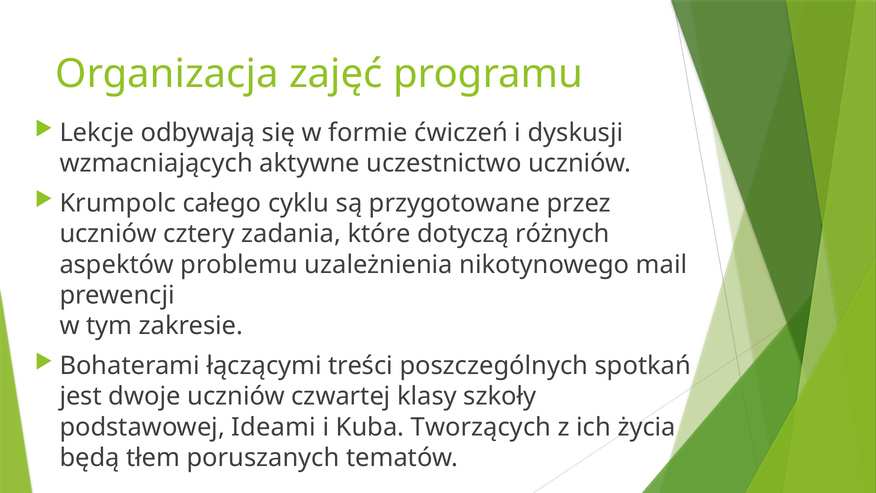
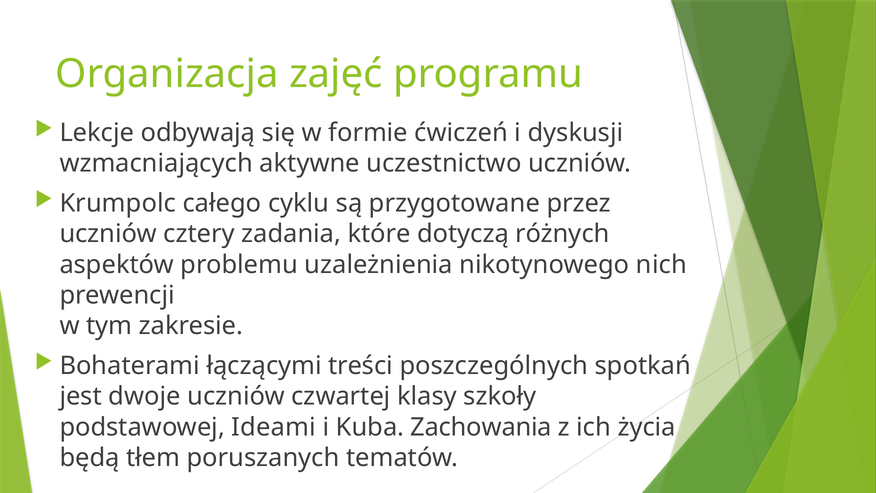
mail: mail -> nich
Tworzących: Tworzących -> Zachowania
